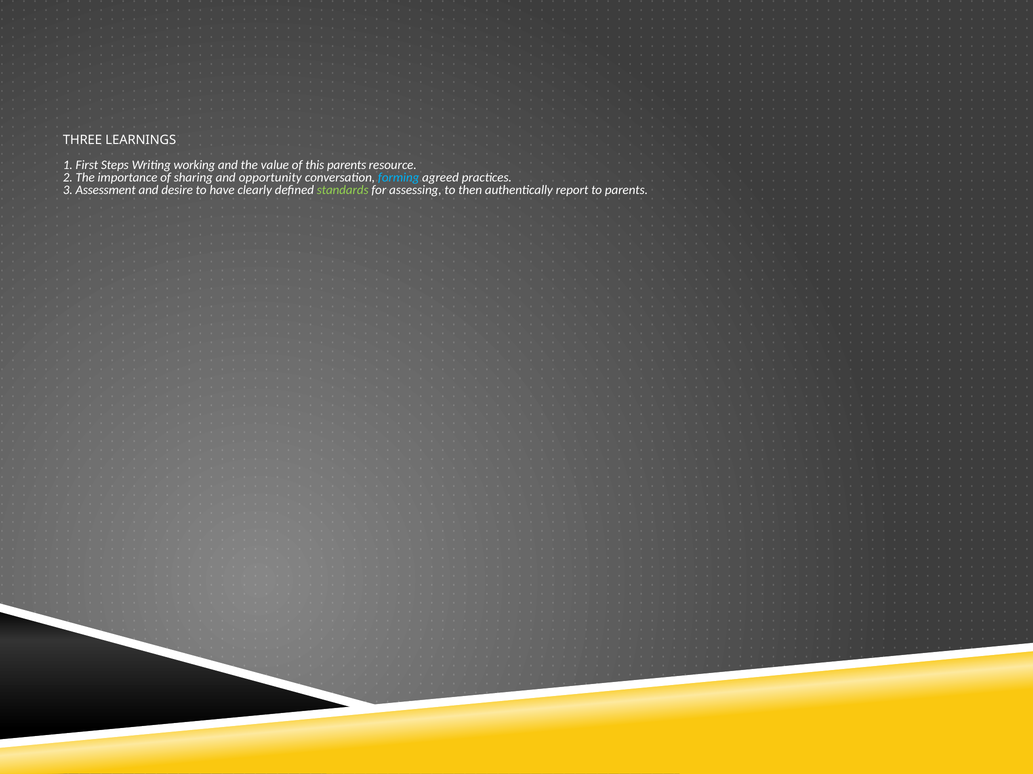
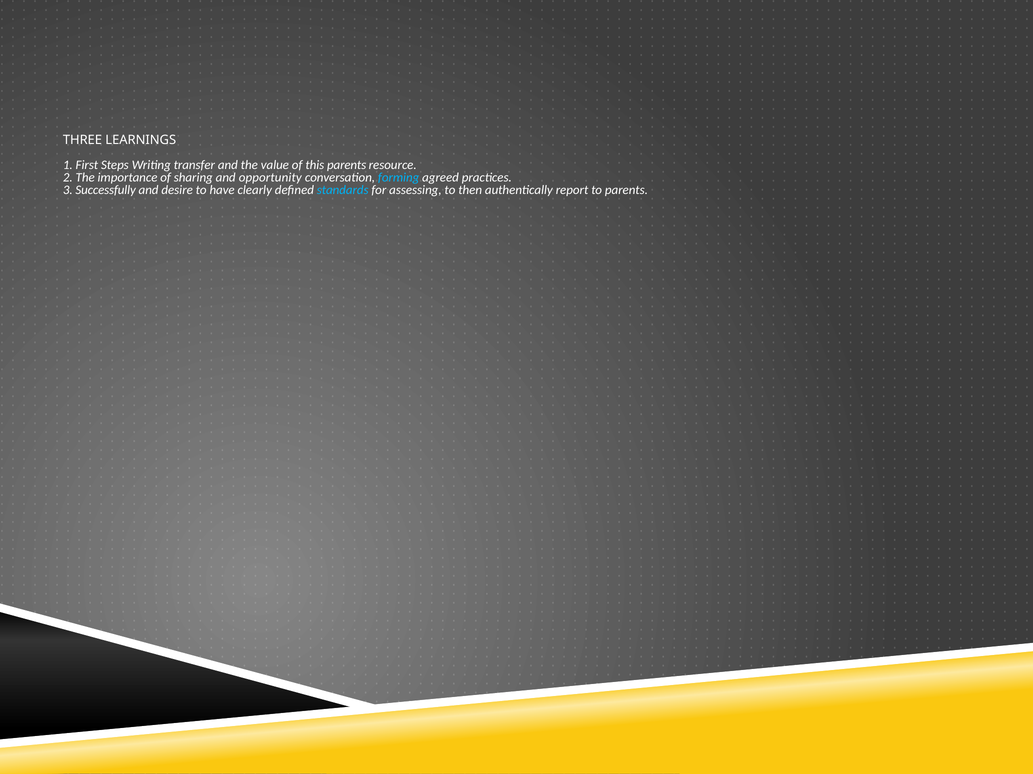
working: working -> transfer
Assessment: Assessment -> Successfully
standards colour: light green -> light blue
